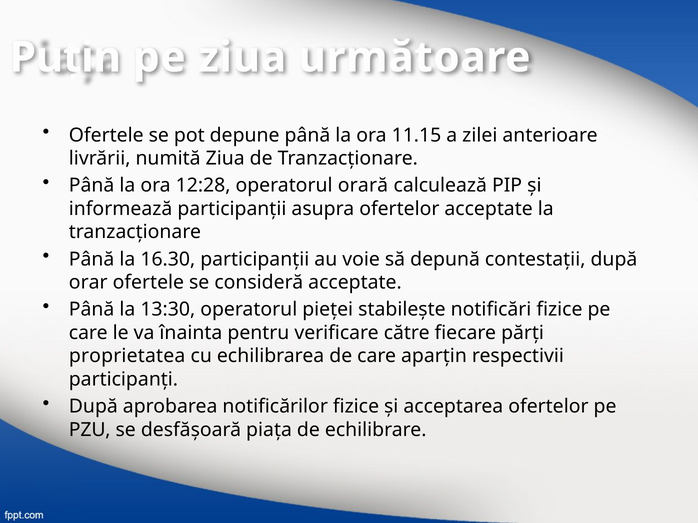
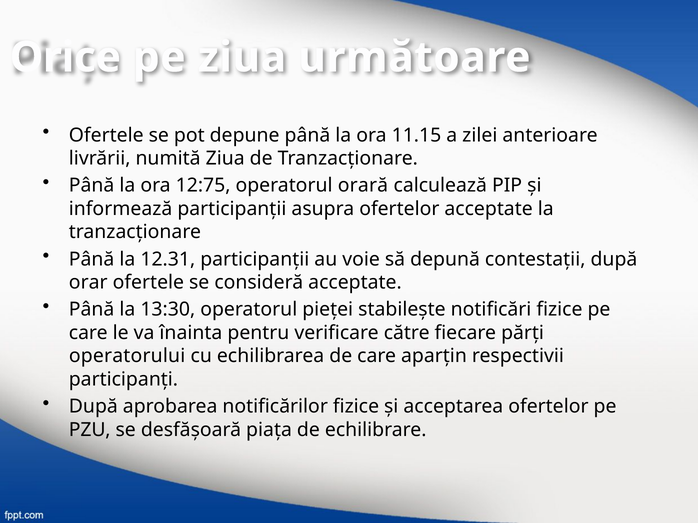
Puţin: Puţin -> Orice
12:28: 12:28 -> 12:75
16.30: 16.30 -> 12.31
proprietatea: proprietatea -> operatorului
